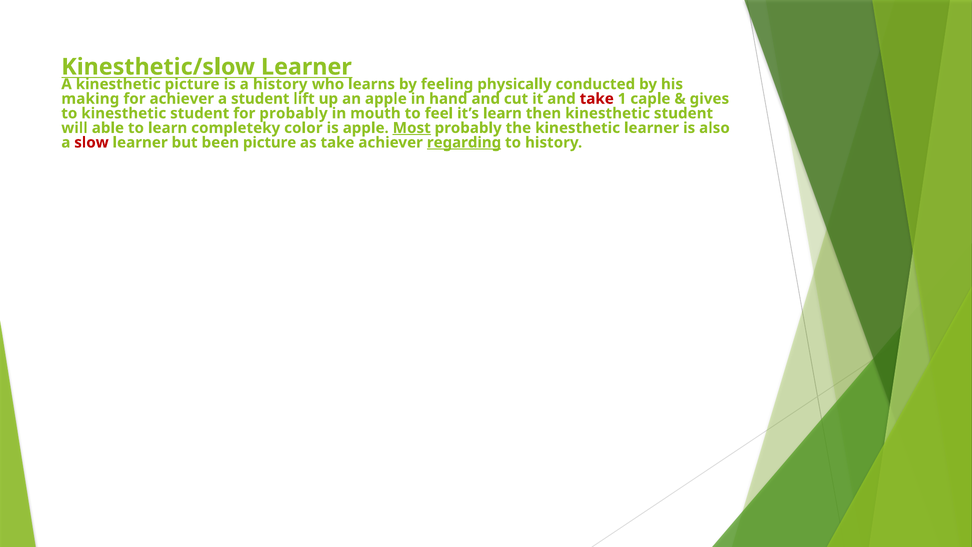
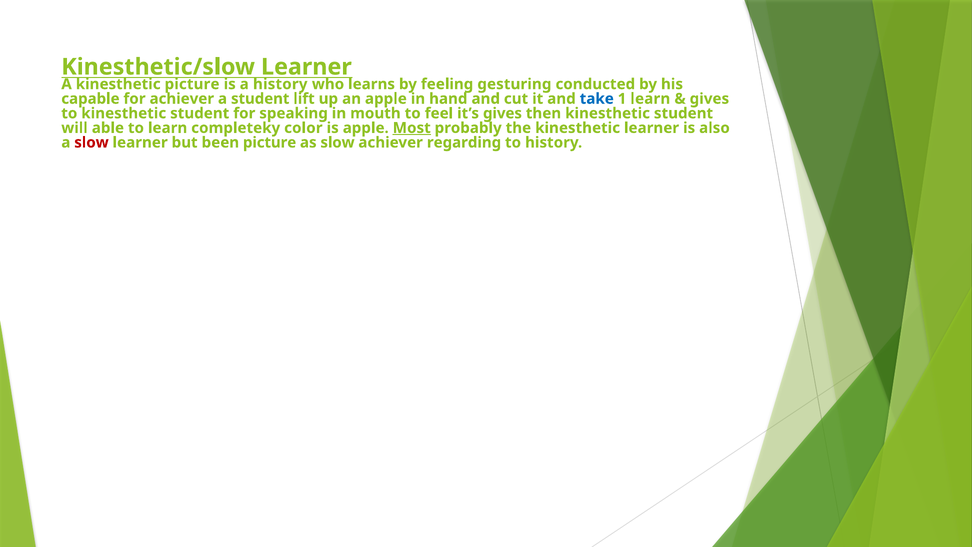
physically: physically -> gesturing
making: making -> capable
take at (597, 99) colour: red -> blue
1 caple: caple -> learn
for probably: probably -> speaking
it’s learn: learn -> gives
as take: take -> slow
regarding underline: present -> none
